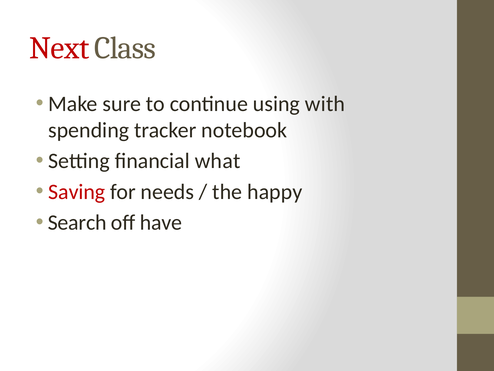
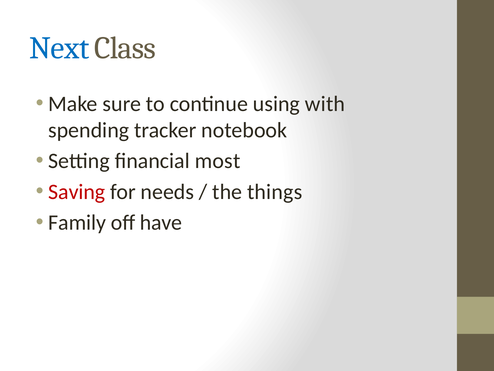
Next colour: red -> blue
what: what -> most
happy: happy -> things
Search: Search -> Family
